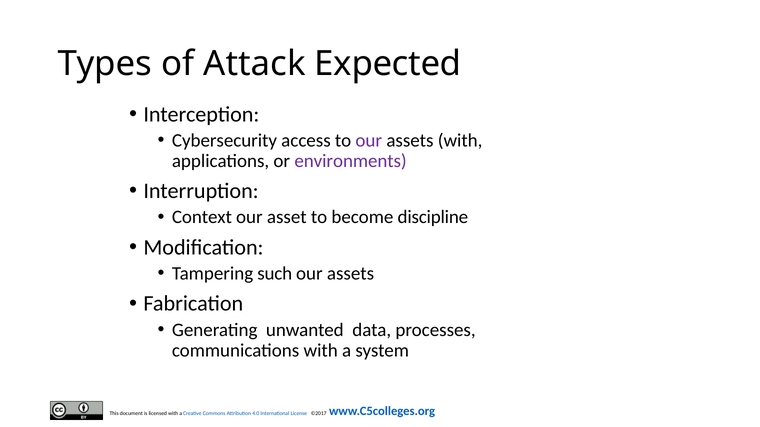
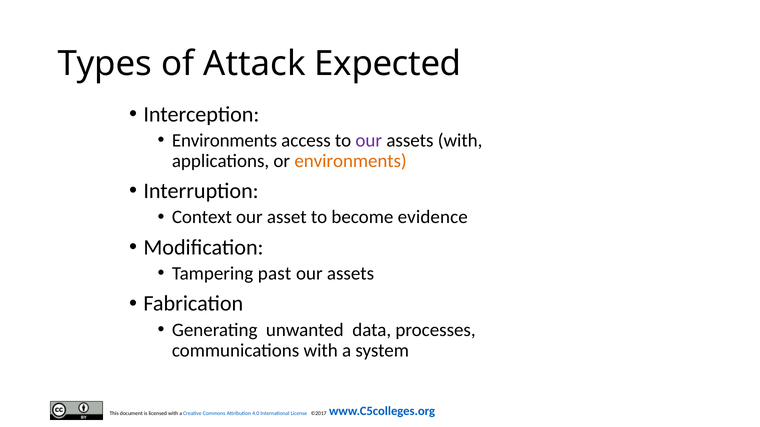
Cybersecurity at (224, 141): Cybersecurity -> Environments
environments at (351, 161) colour: purple -> orange
discipline: discipline -> evidence
such: such -> past
